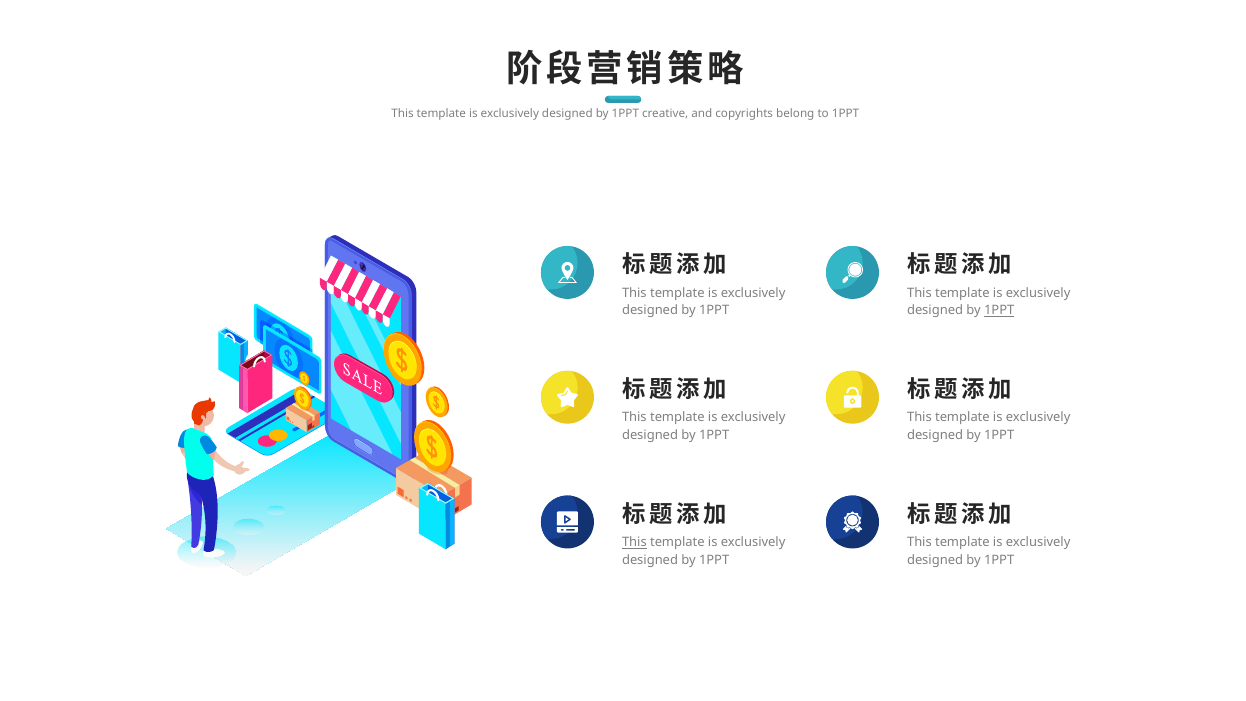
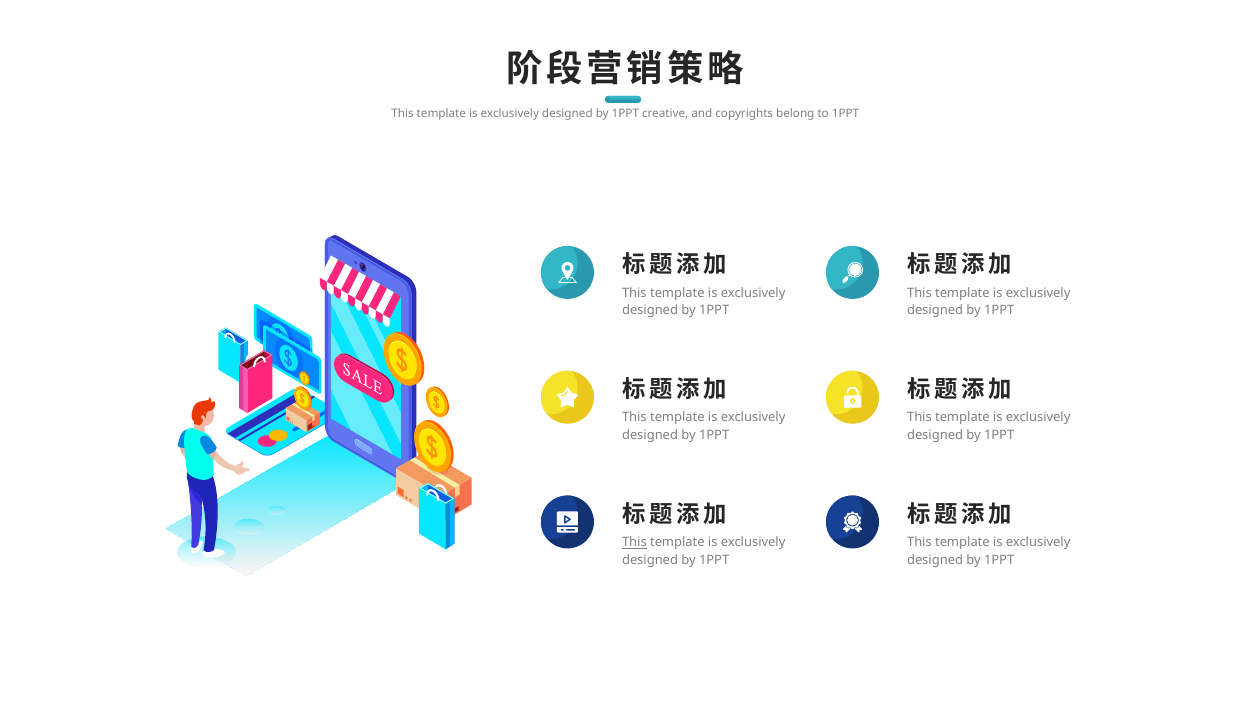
1PPT at (999, 311) underline: present -> none
